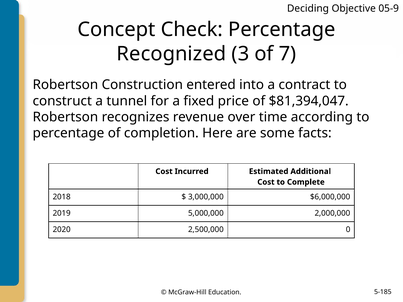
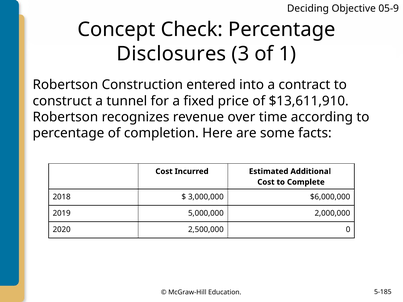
Recognized: Recognized -> Disclosures
7: 7 -> 1
$81,394,047: $81,394,047 -> $13,611,910
